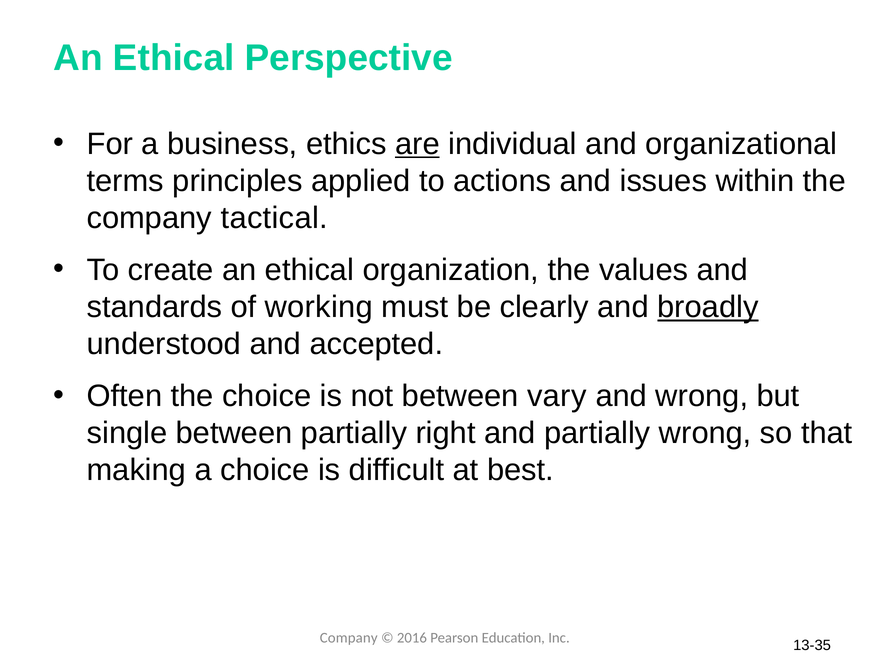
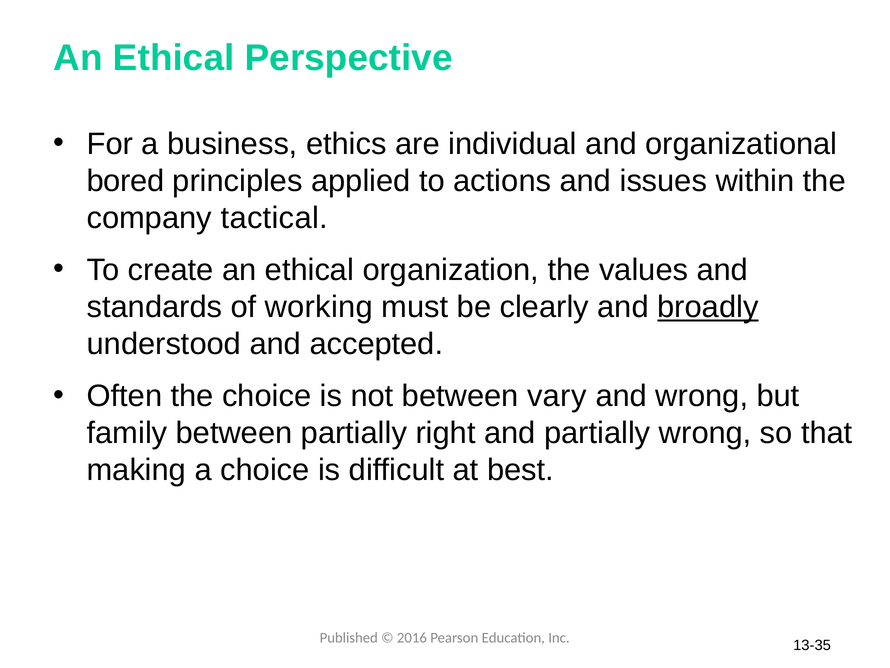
are underline: present -> none
terms: terms -> bored
single: single -> family
Company at (349, 637): Company -> Published
